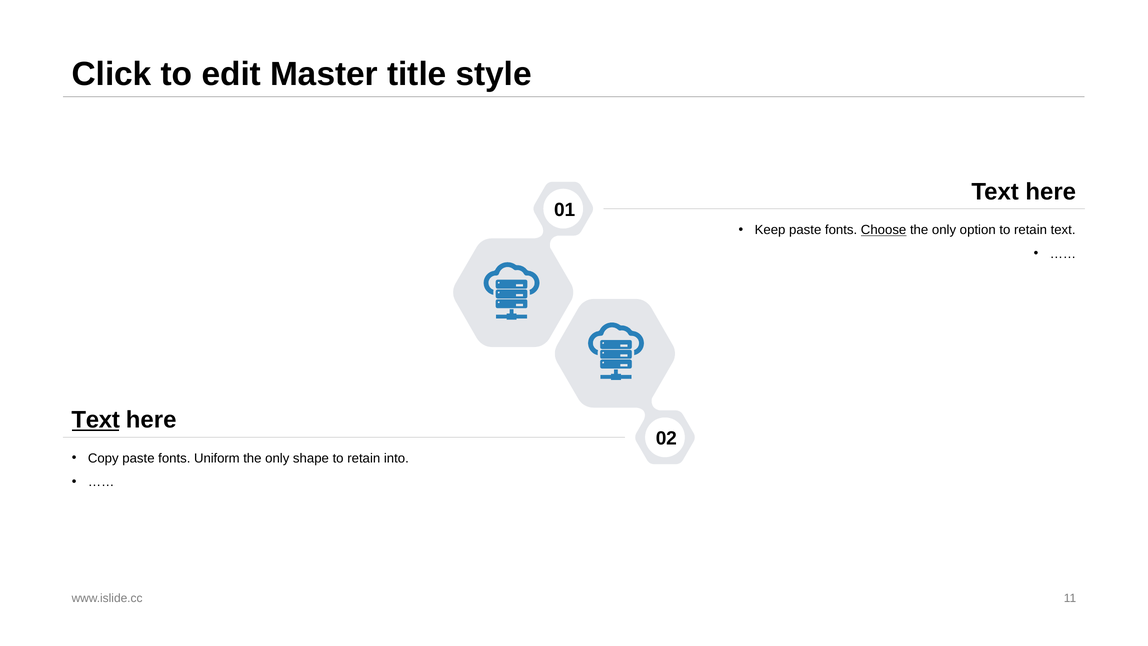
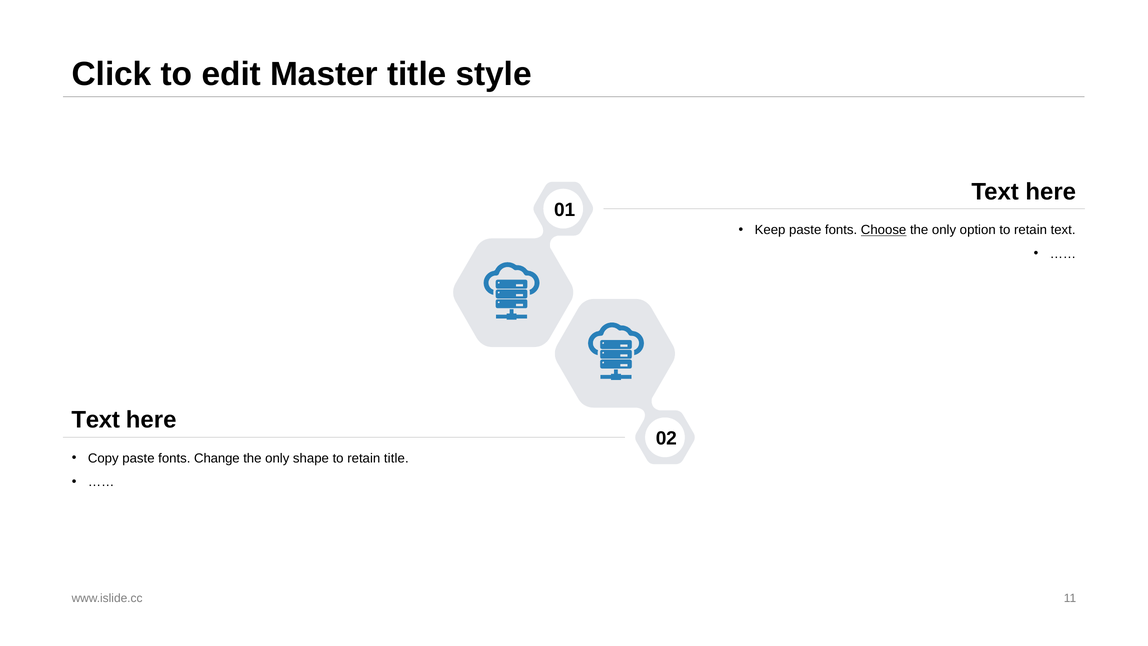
Text at (96, 420) underline: present -> none
Uniform: Uniform -> Change
retain into: into -> title
